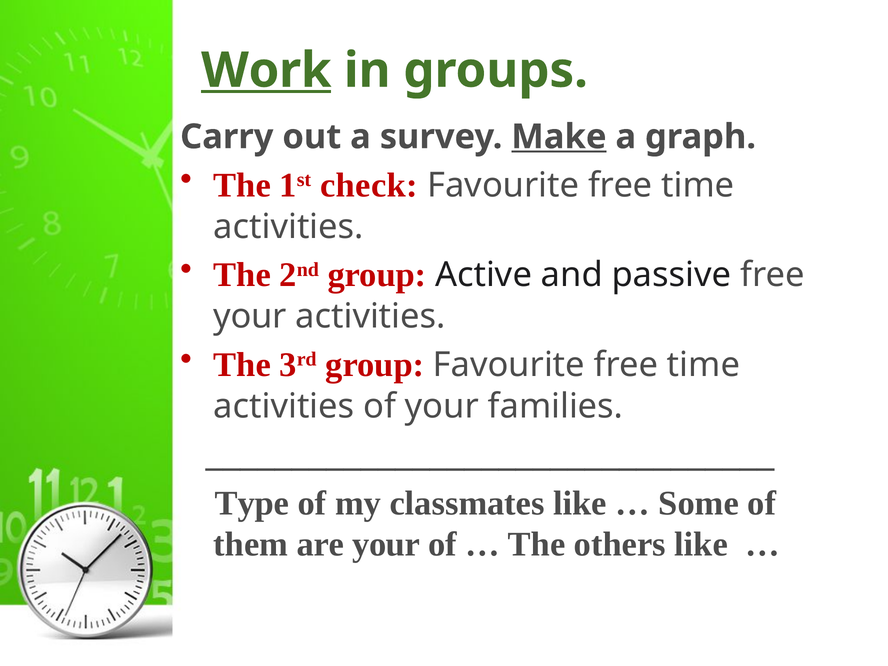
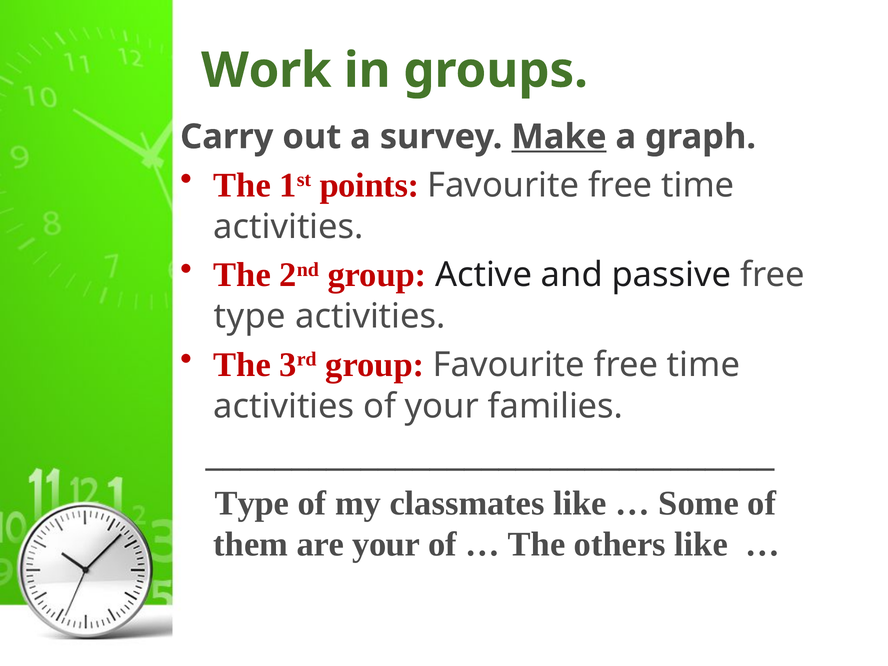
Work underline: present -> none
check: check -> points
your at (250, 316): your -> type
